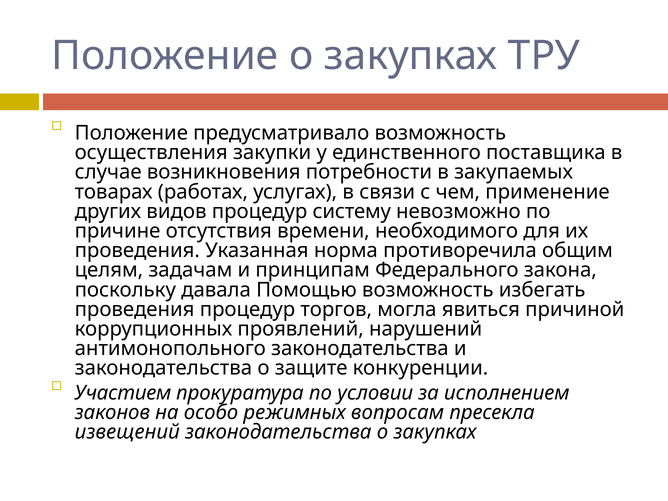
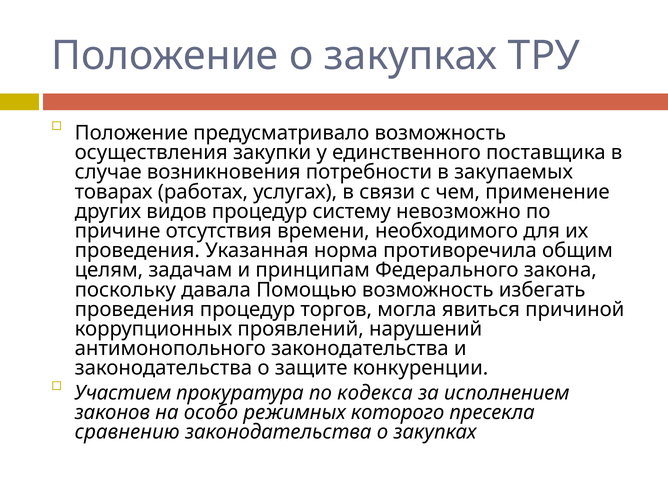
условии: условии -> кодекса
вопросам: вопросам -> которого
извещений: извещений -> сравнению
